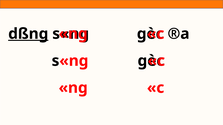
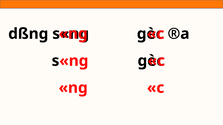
dßng underline: present -> none
